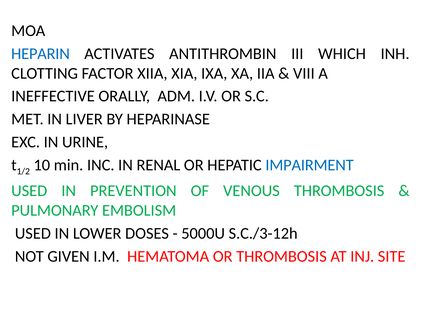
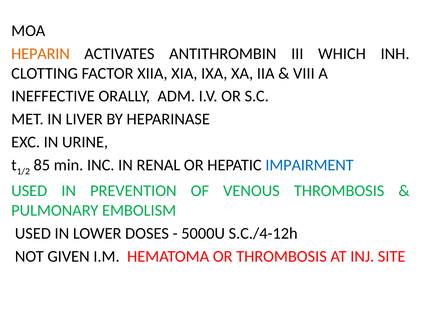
HEPARIN colour: blue -> orange
10: 10 -> 85
S.C./3-12h: S.C./3-12h -> S.C./4-12h
